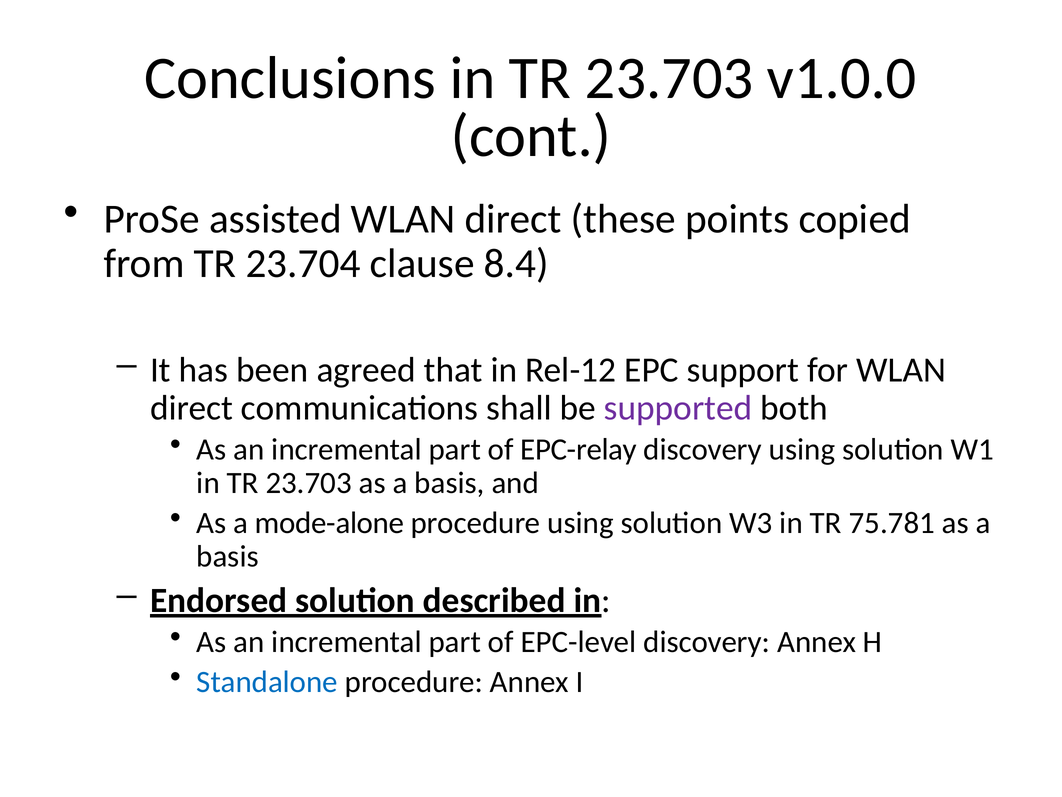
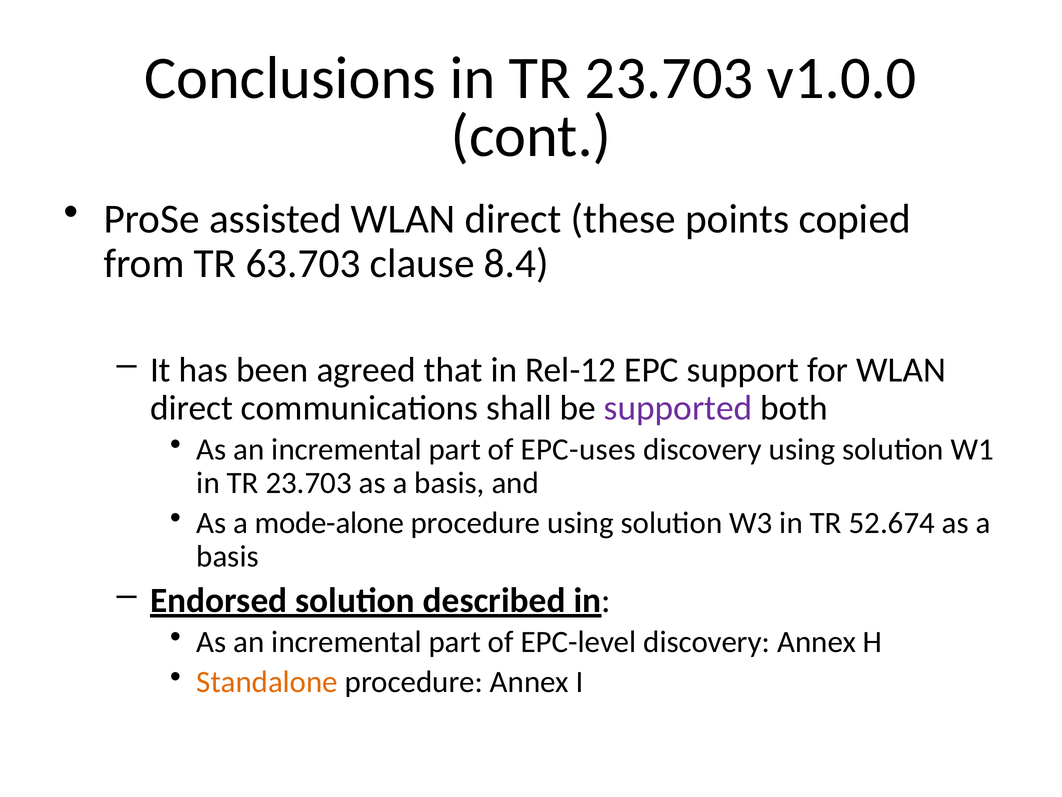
23.704: 23.704 -> 63.703
EPC-relay: EPC-relay -> EPC-uses
75.781: 75.781 -> 52.674
Standalone colour: blue -> orange
